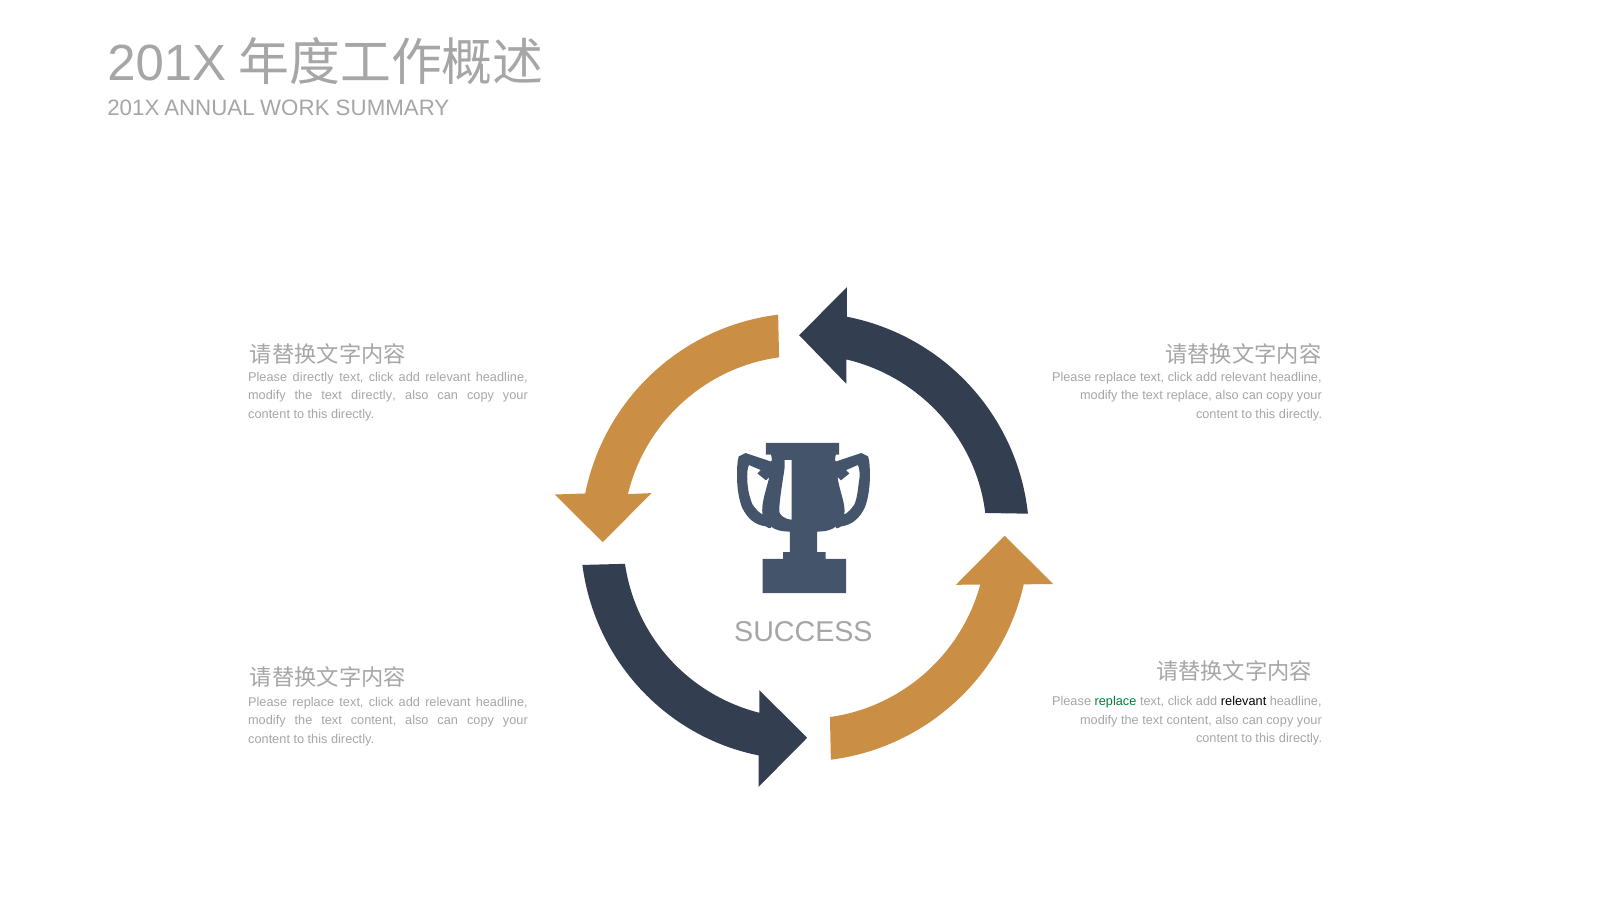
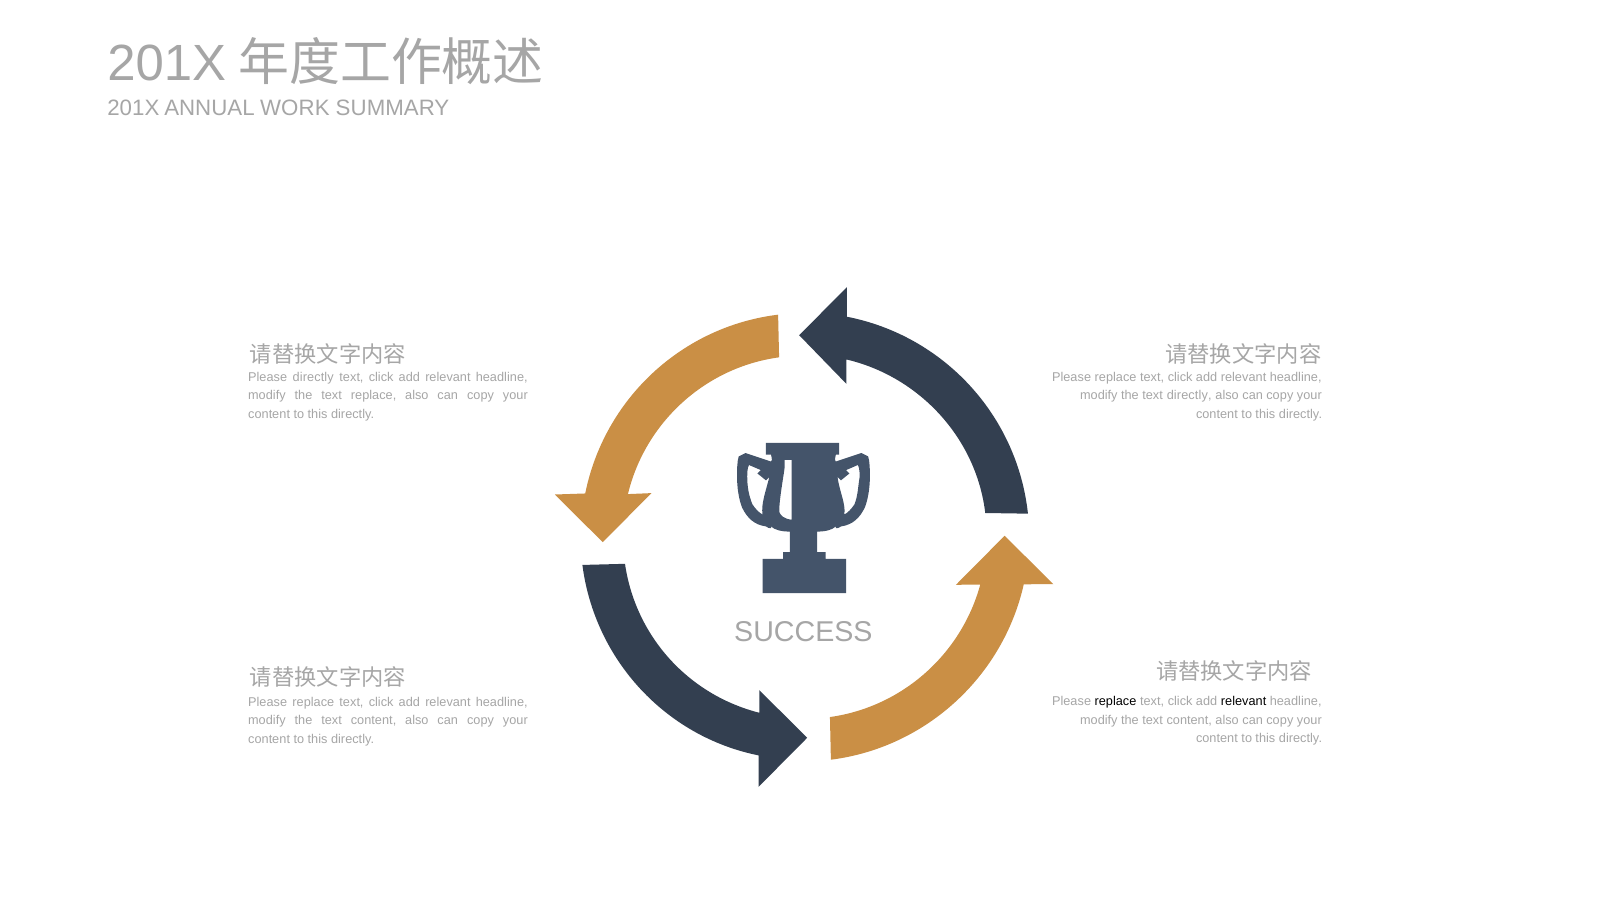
text directly: directly -> replace
text replace: replace -> directly
replace at (1116, 701) colour: green -> black
